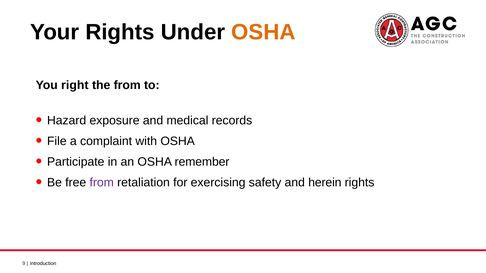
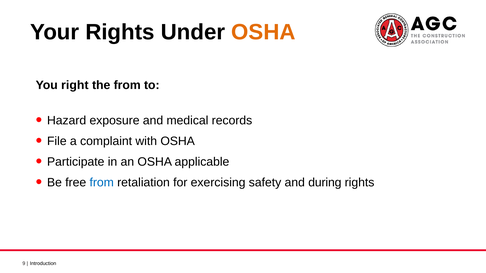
remember: remember -> applicable
from at (102, 183) colour: purple -> blue
herein: herein -> during
